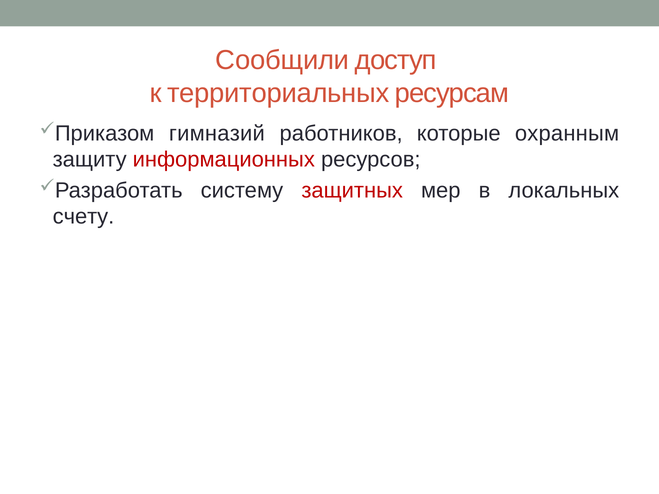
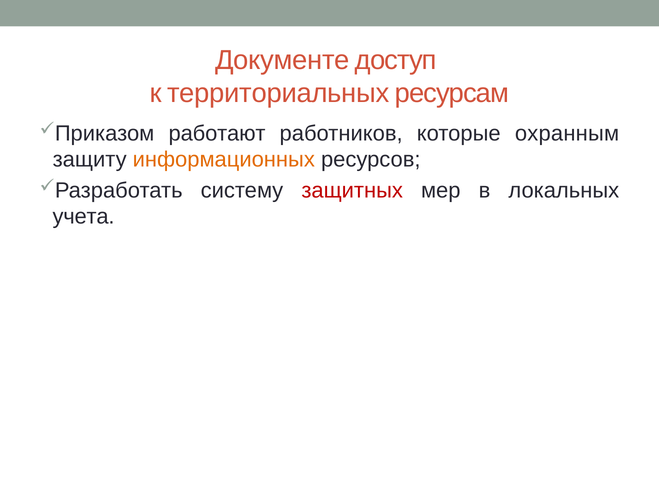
Сообщили: Сообщили -> Документе
гимназий: гимназий -> работают
информационных colour: red -> orange
счету: счету -> учета
